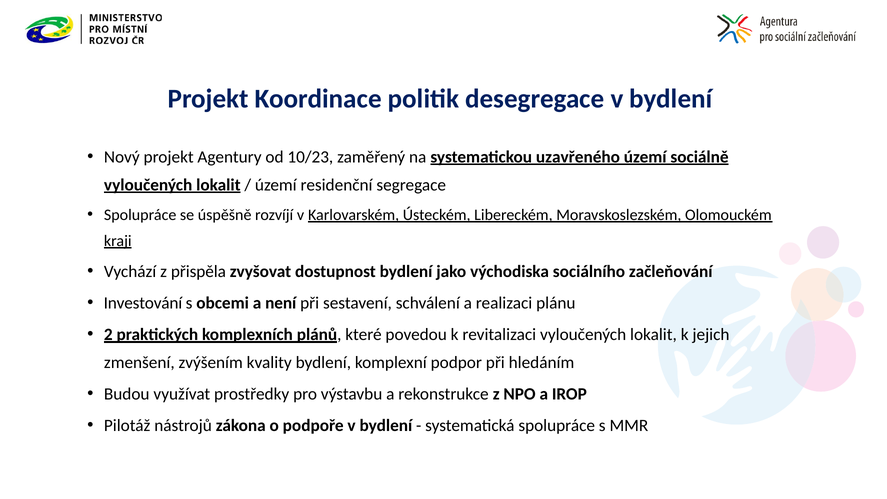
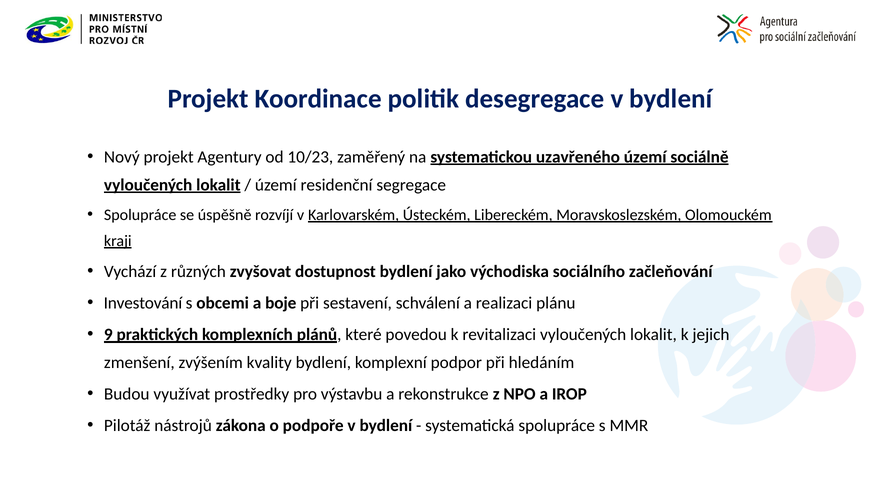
přispěla: přispěla -> různých
není: není -> boje
2: 2 -> 9
